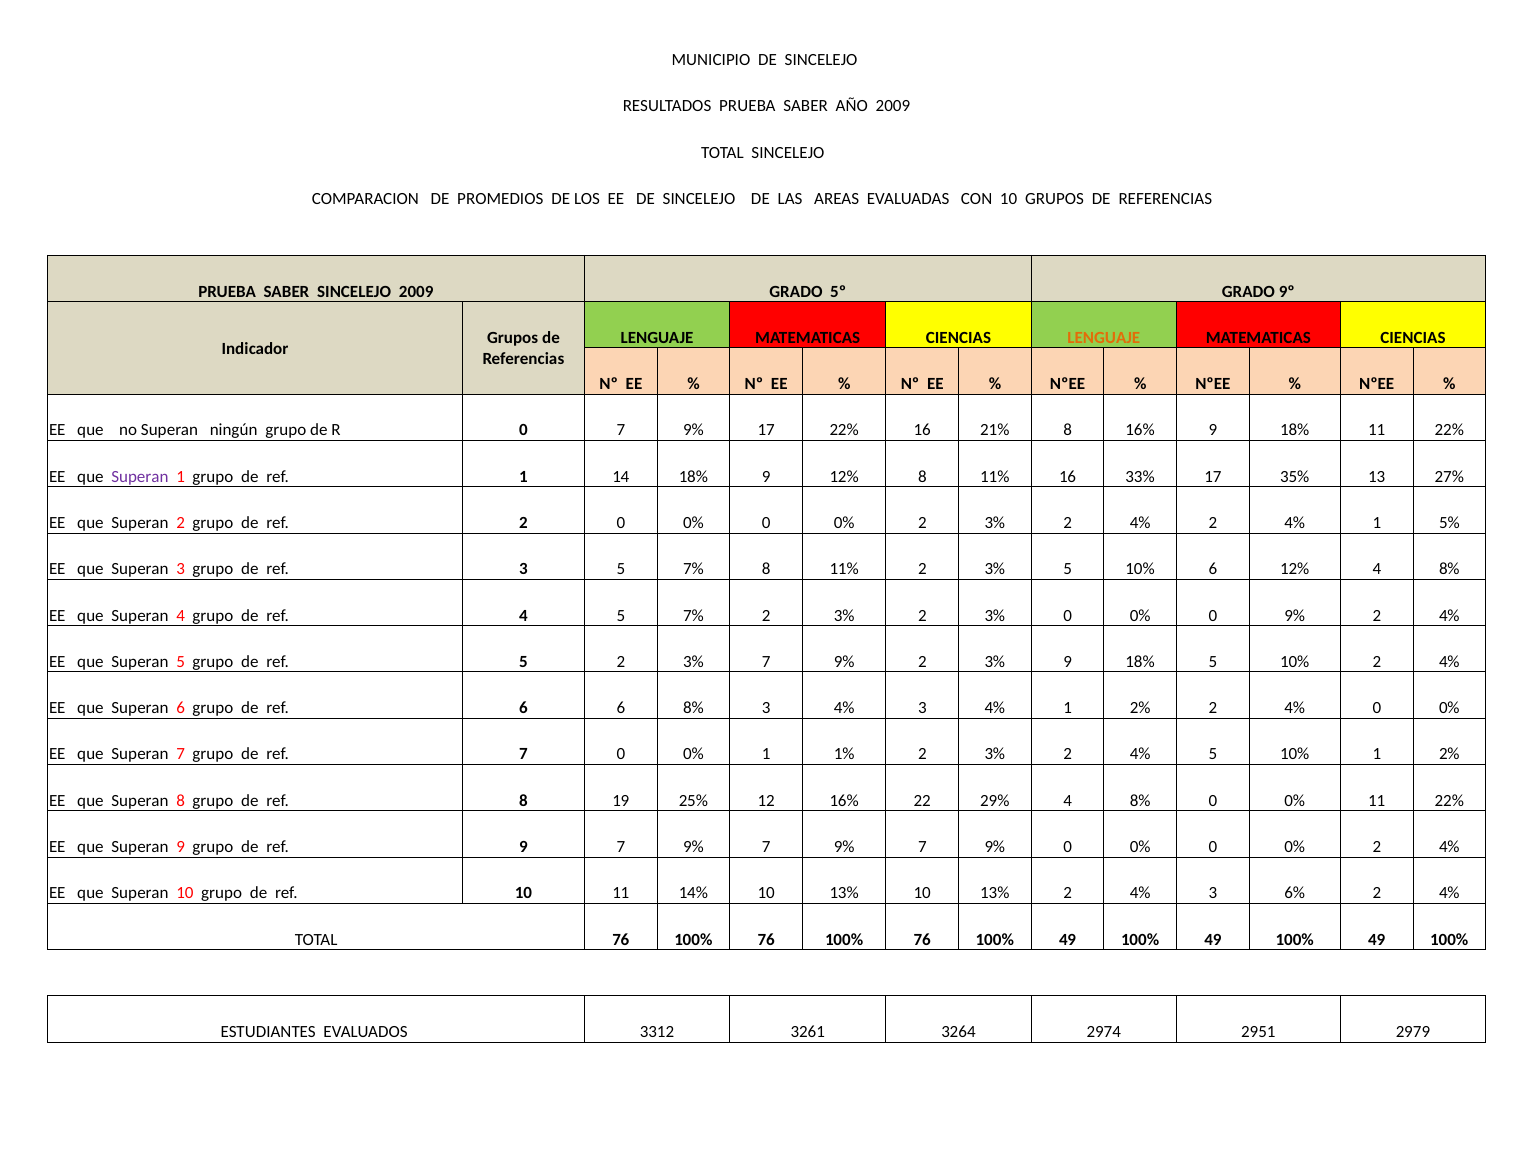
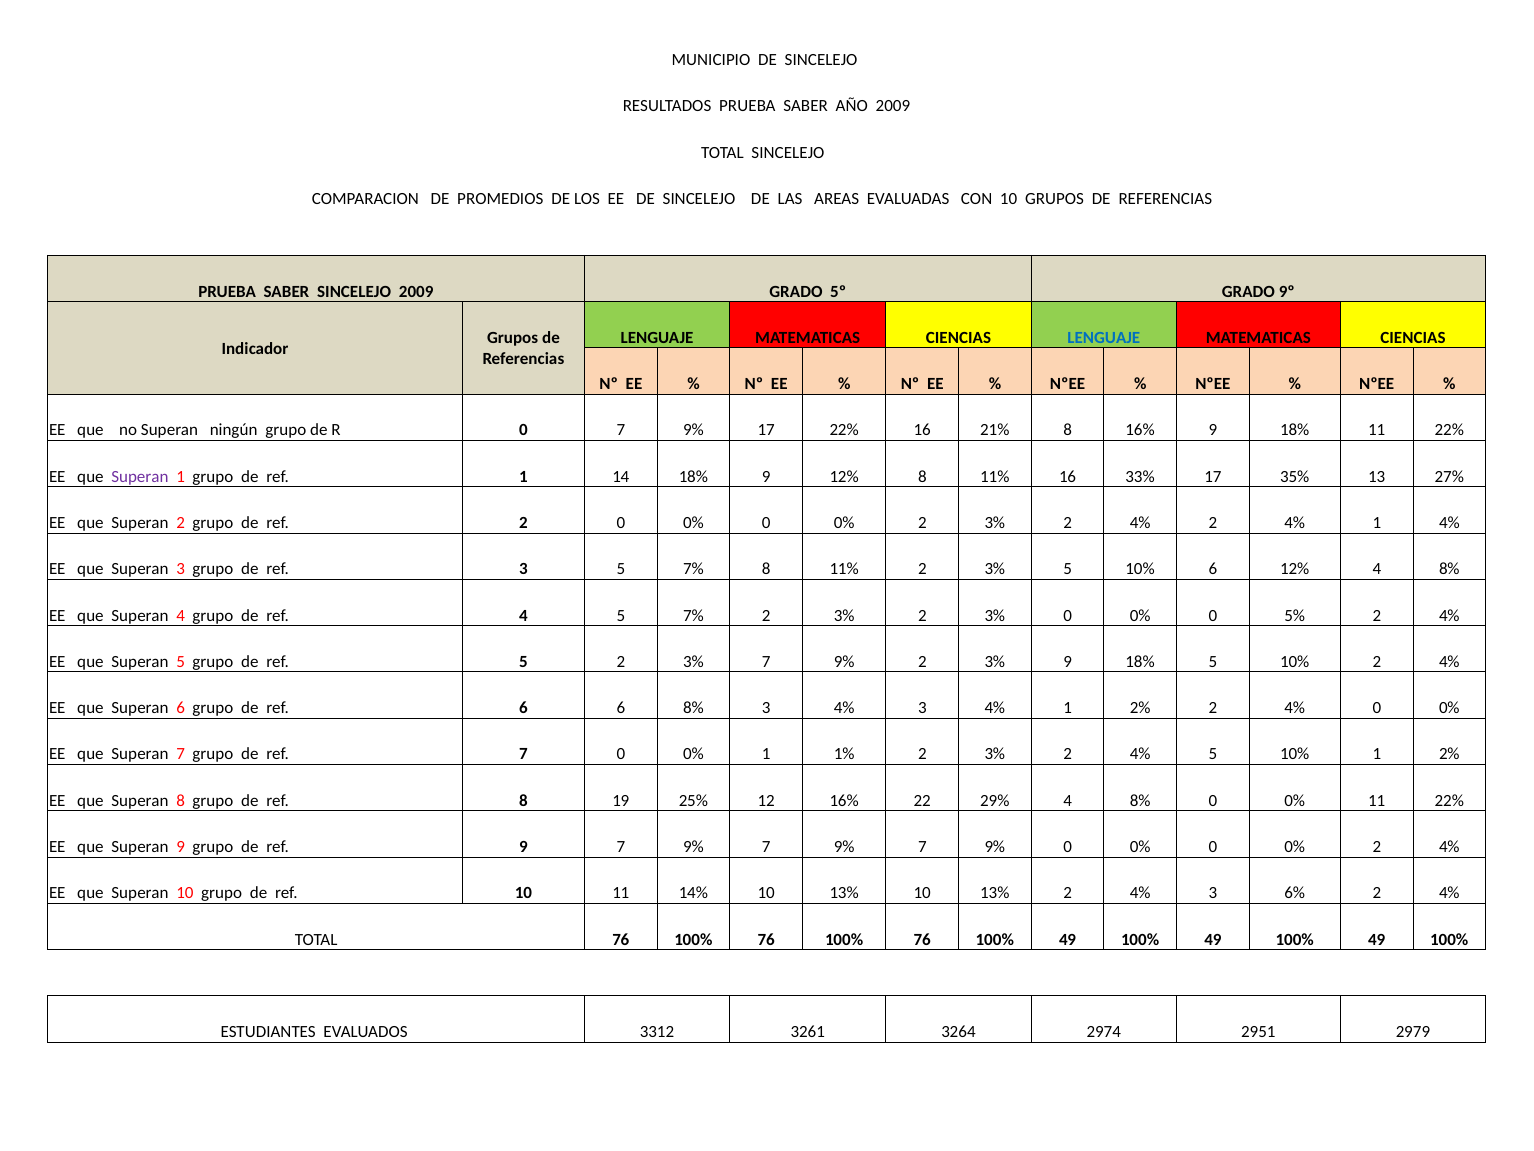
LENGUAJE at (1104, 338) colour: orange -> blue
1 5%: 5% -> 4%
0 9%: 9% -> 5%
